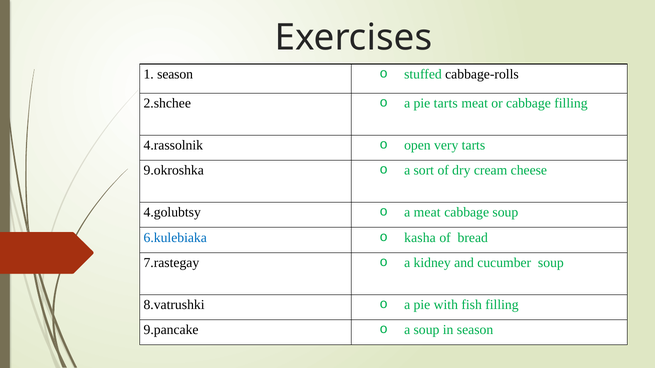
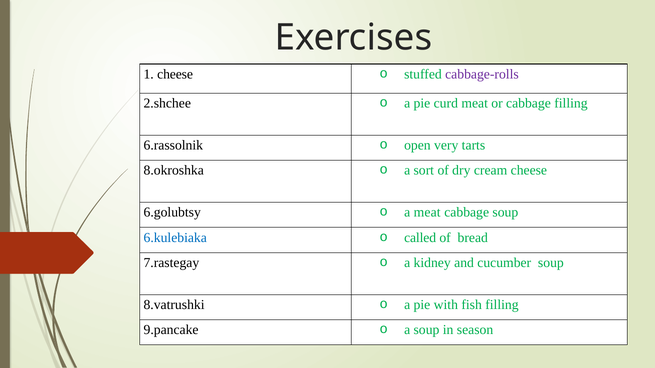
1 season: season -> cheese
cabbage-rolls colour: black -> purple
pie tarts: tarts -> curd
4.rassolnik: 4.rassolnik -> 6.rassolnik
9.okroshka: 9.okroshka -> 8.okroshka
4.golubtsy: 4.golubtsy -> 6.golubtsy
kasha: kasha -> called
